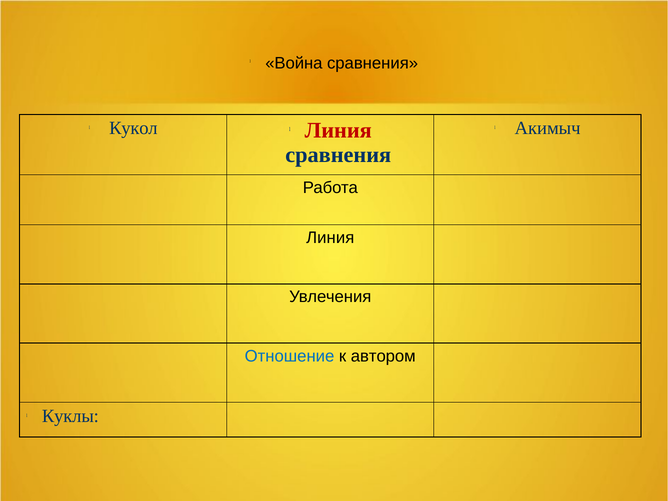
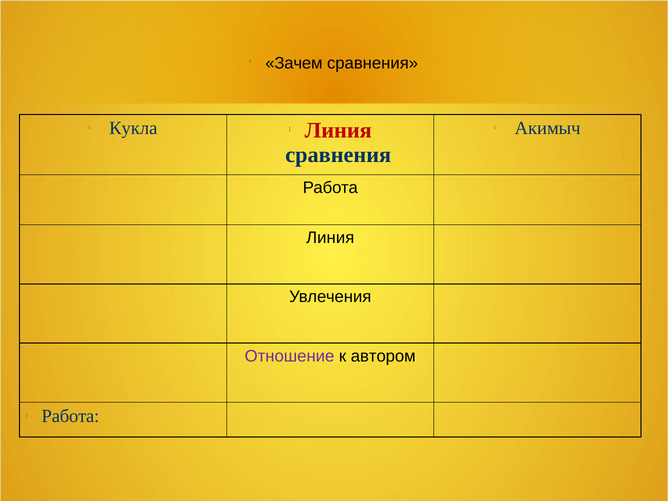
Война: Война -> Зачем
Кукол: Кукол -> Кукла
Отношение colour: blue -> purple
Куклы at (70, 416): Куклы -> Работа
